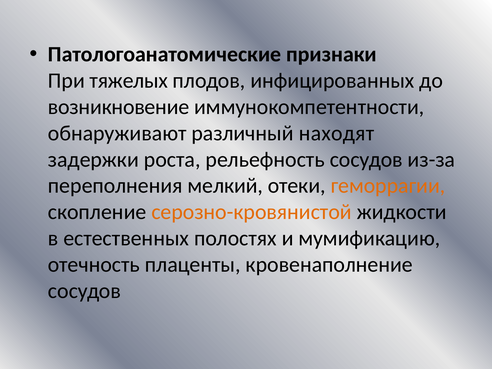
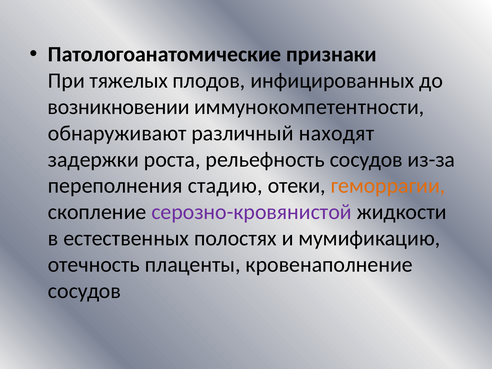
возникновение: возникновение -> возникновении
мелкий: мелкий -> стадию
серозно-кровянистой colour: orange -> purple
